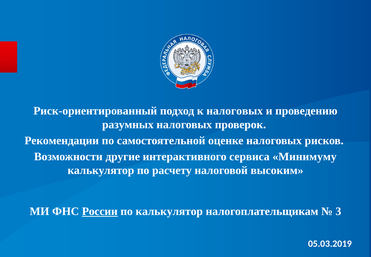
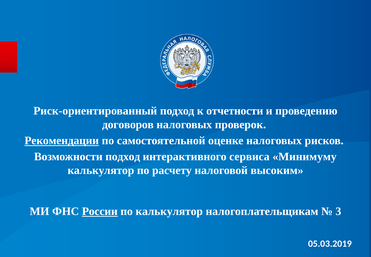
к налоговых: налоговых -> отчетности
разумных: разумных -> договоров
Рекомендации underline: none -> present
Возможности другие: другие -> подход
